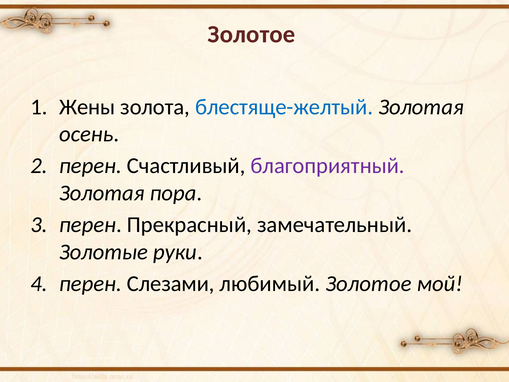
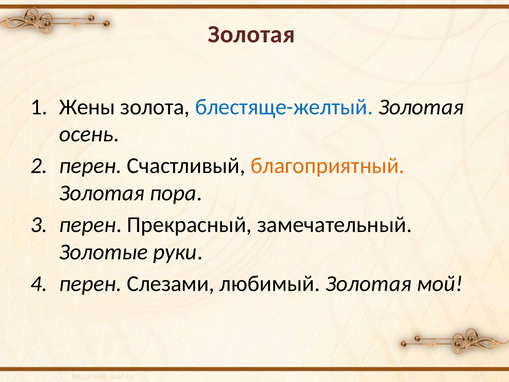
Золотое at (252, 34): Золотое -> Золотая
благоприятный colour: purple -> orange
любимый Золотое: Золотое -> Золотая
